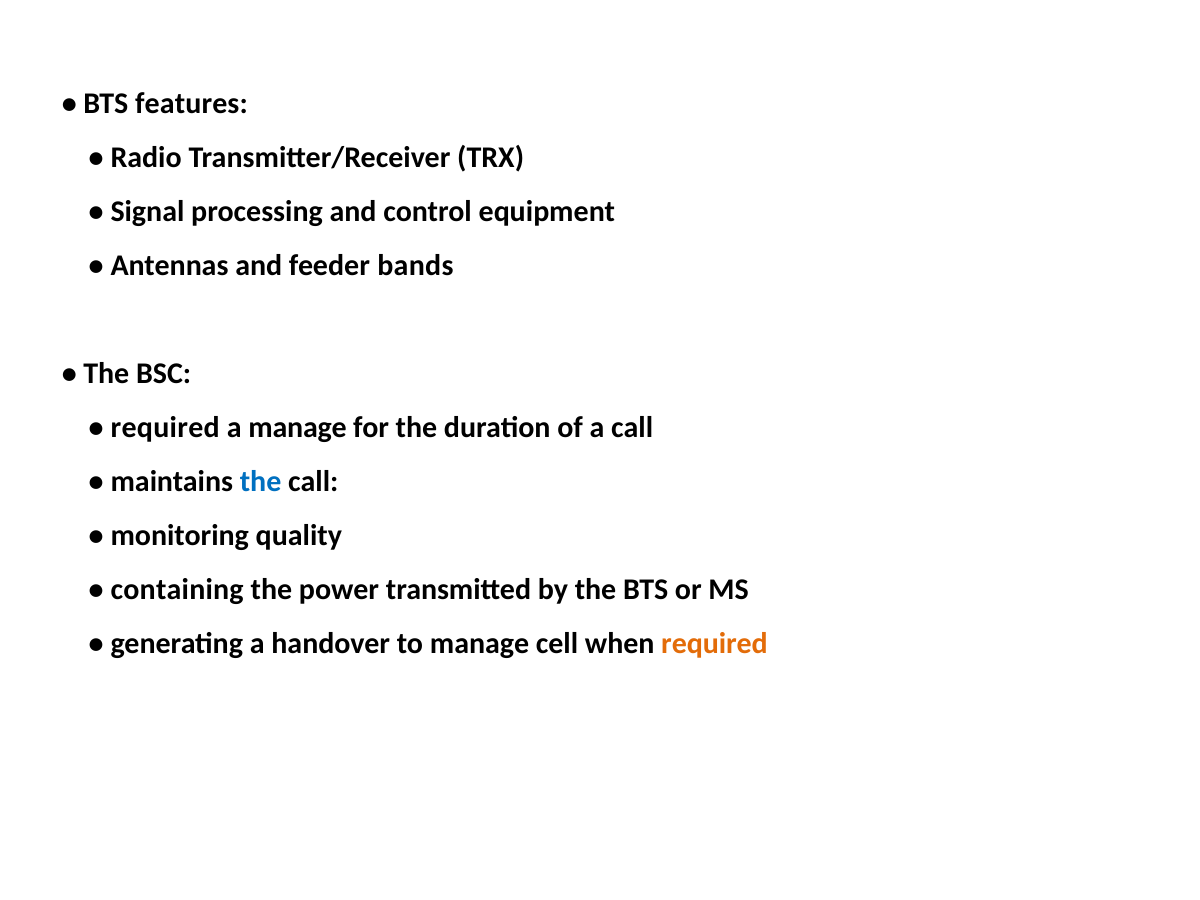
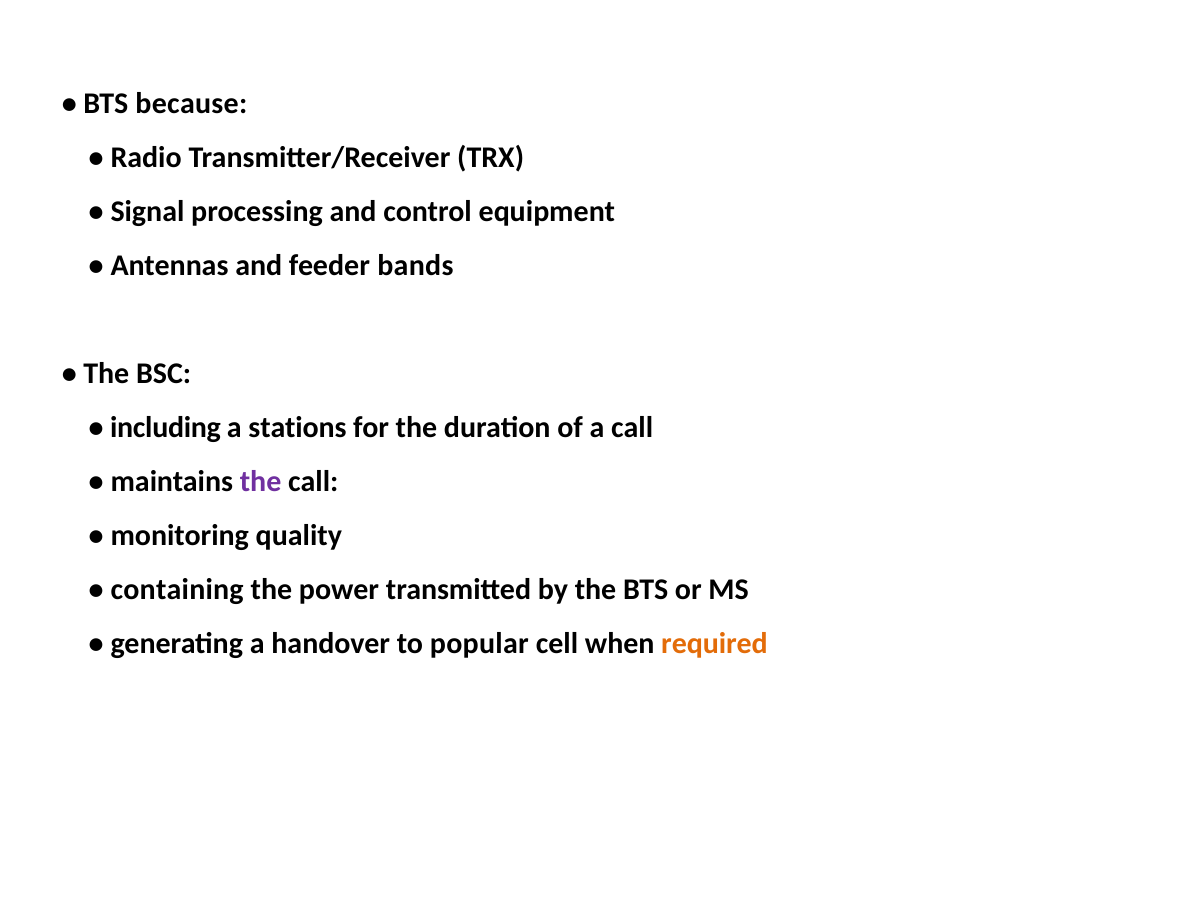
features: features -> because
required at (165, 428): required -> including
a manage: manage -> stations
the at (261, 482) colour: blue -> purple
to manage: manage -> popular
